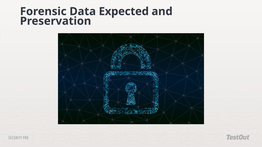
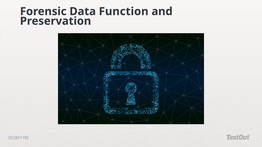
Expected: Expected -> Function
